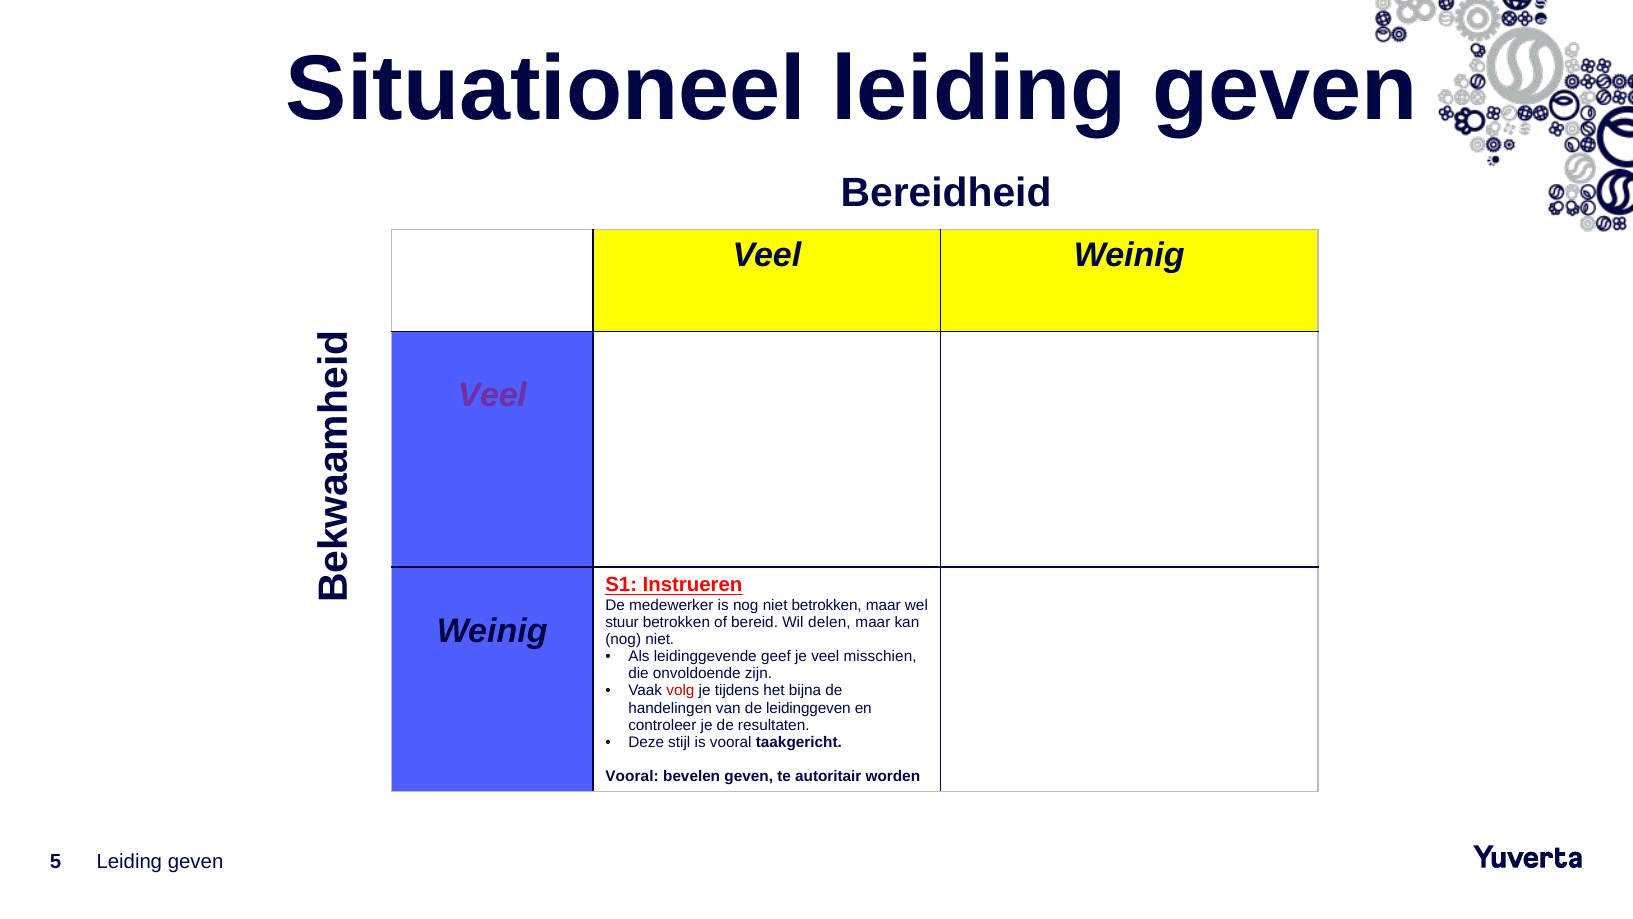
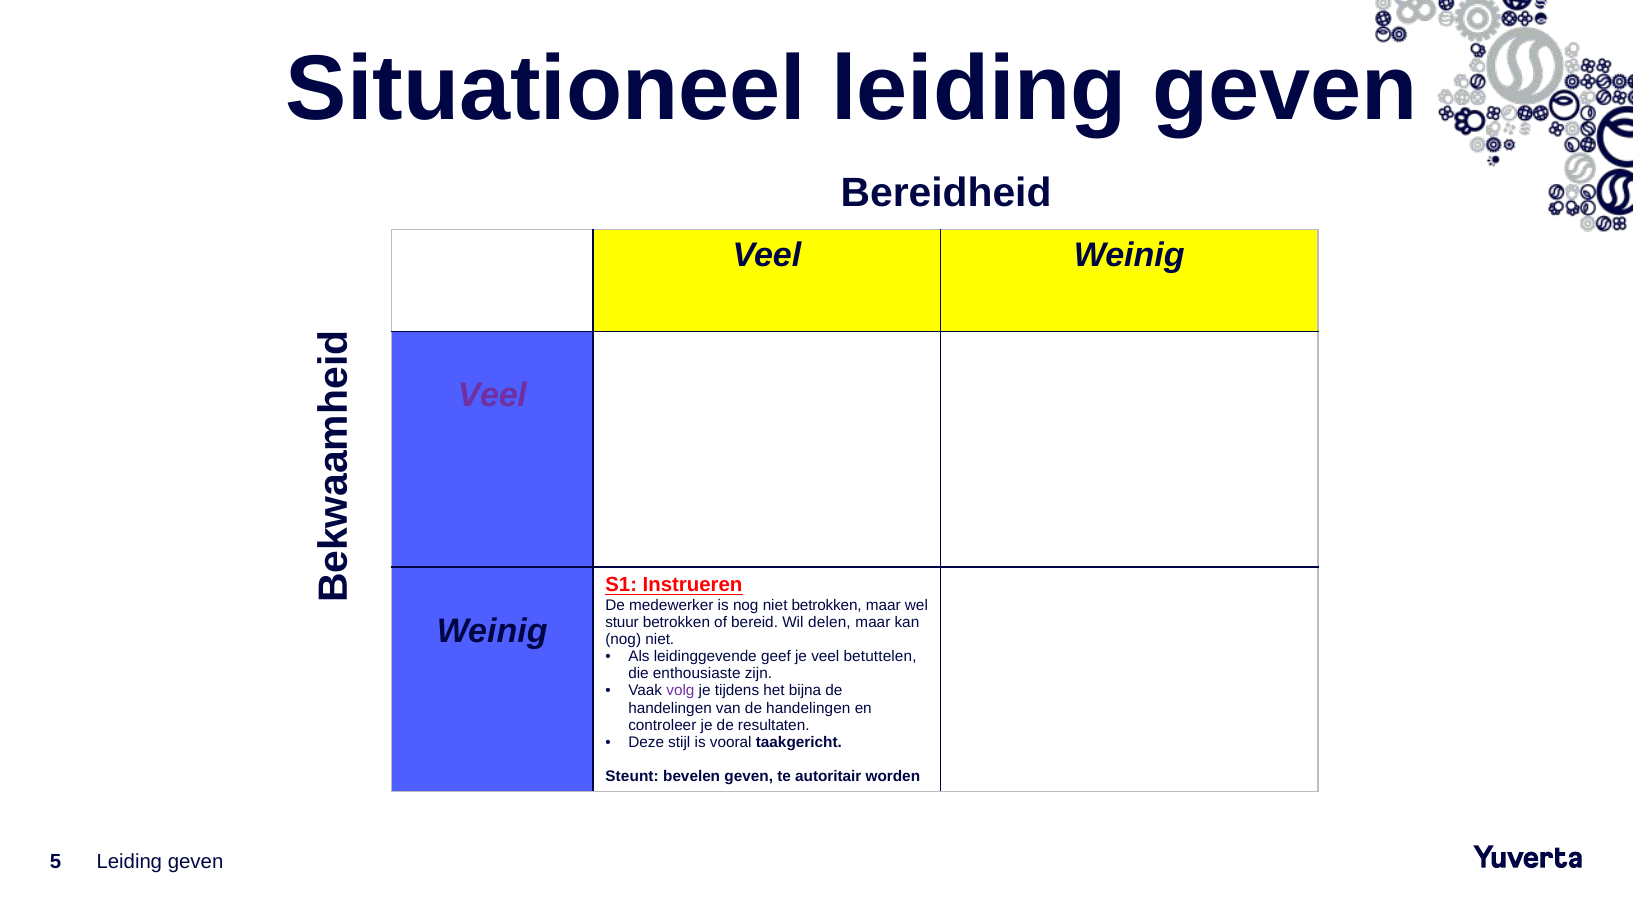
misschien: misschien -> betuttelen
onvoldoende: onvoldoende -> enthousiaste
volg colour: red -> purple
van de leidinggeven: leidinggeven -> handelingen
Vooral at (632, 776): Vooral -> Steunt
